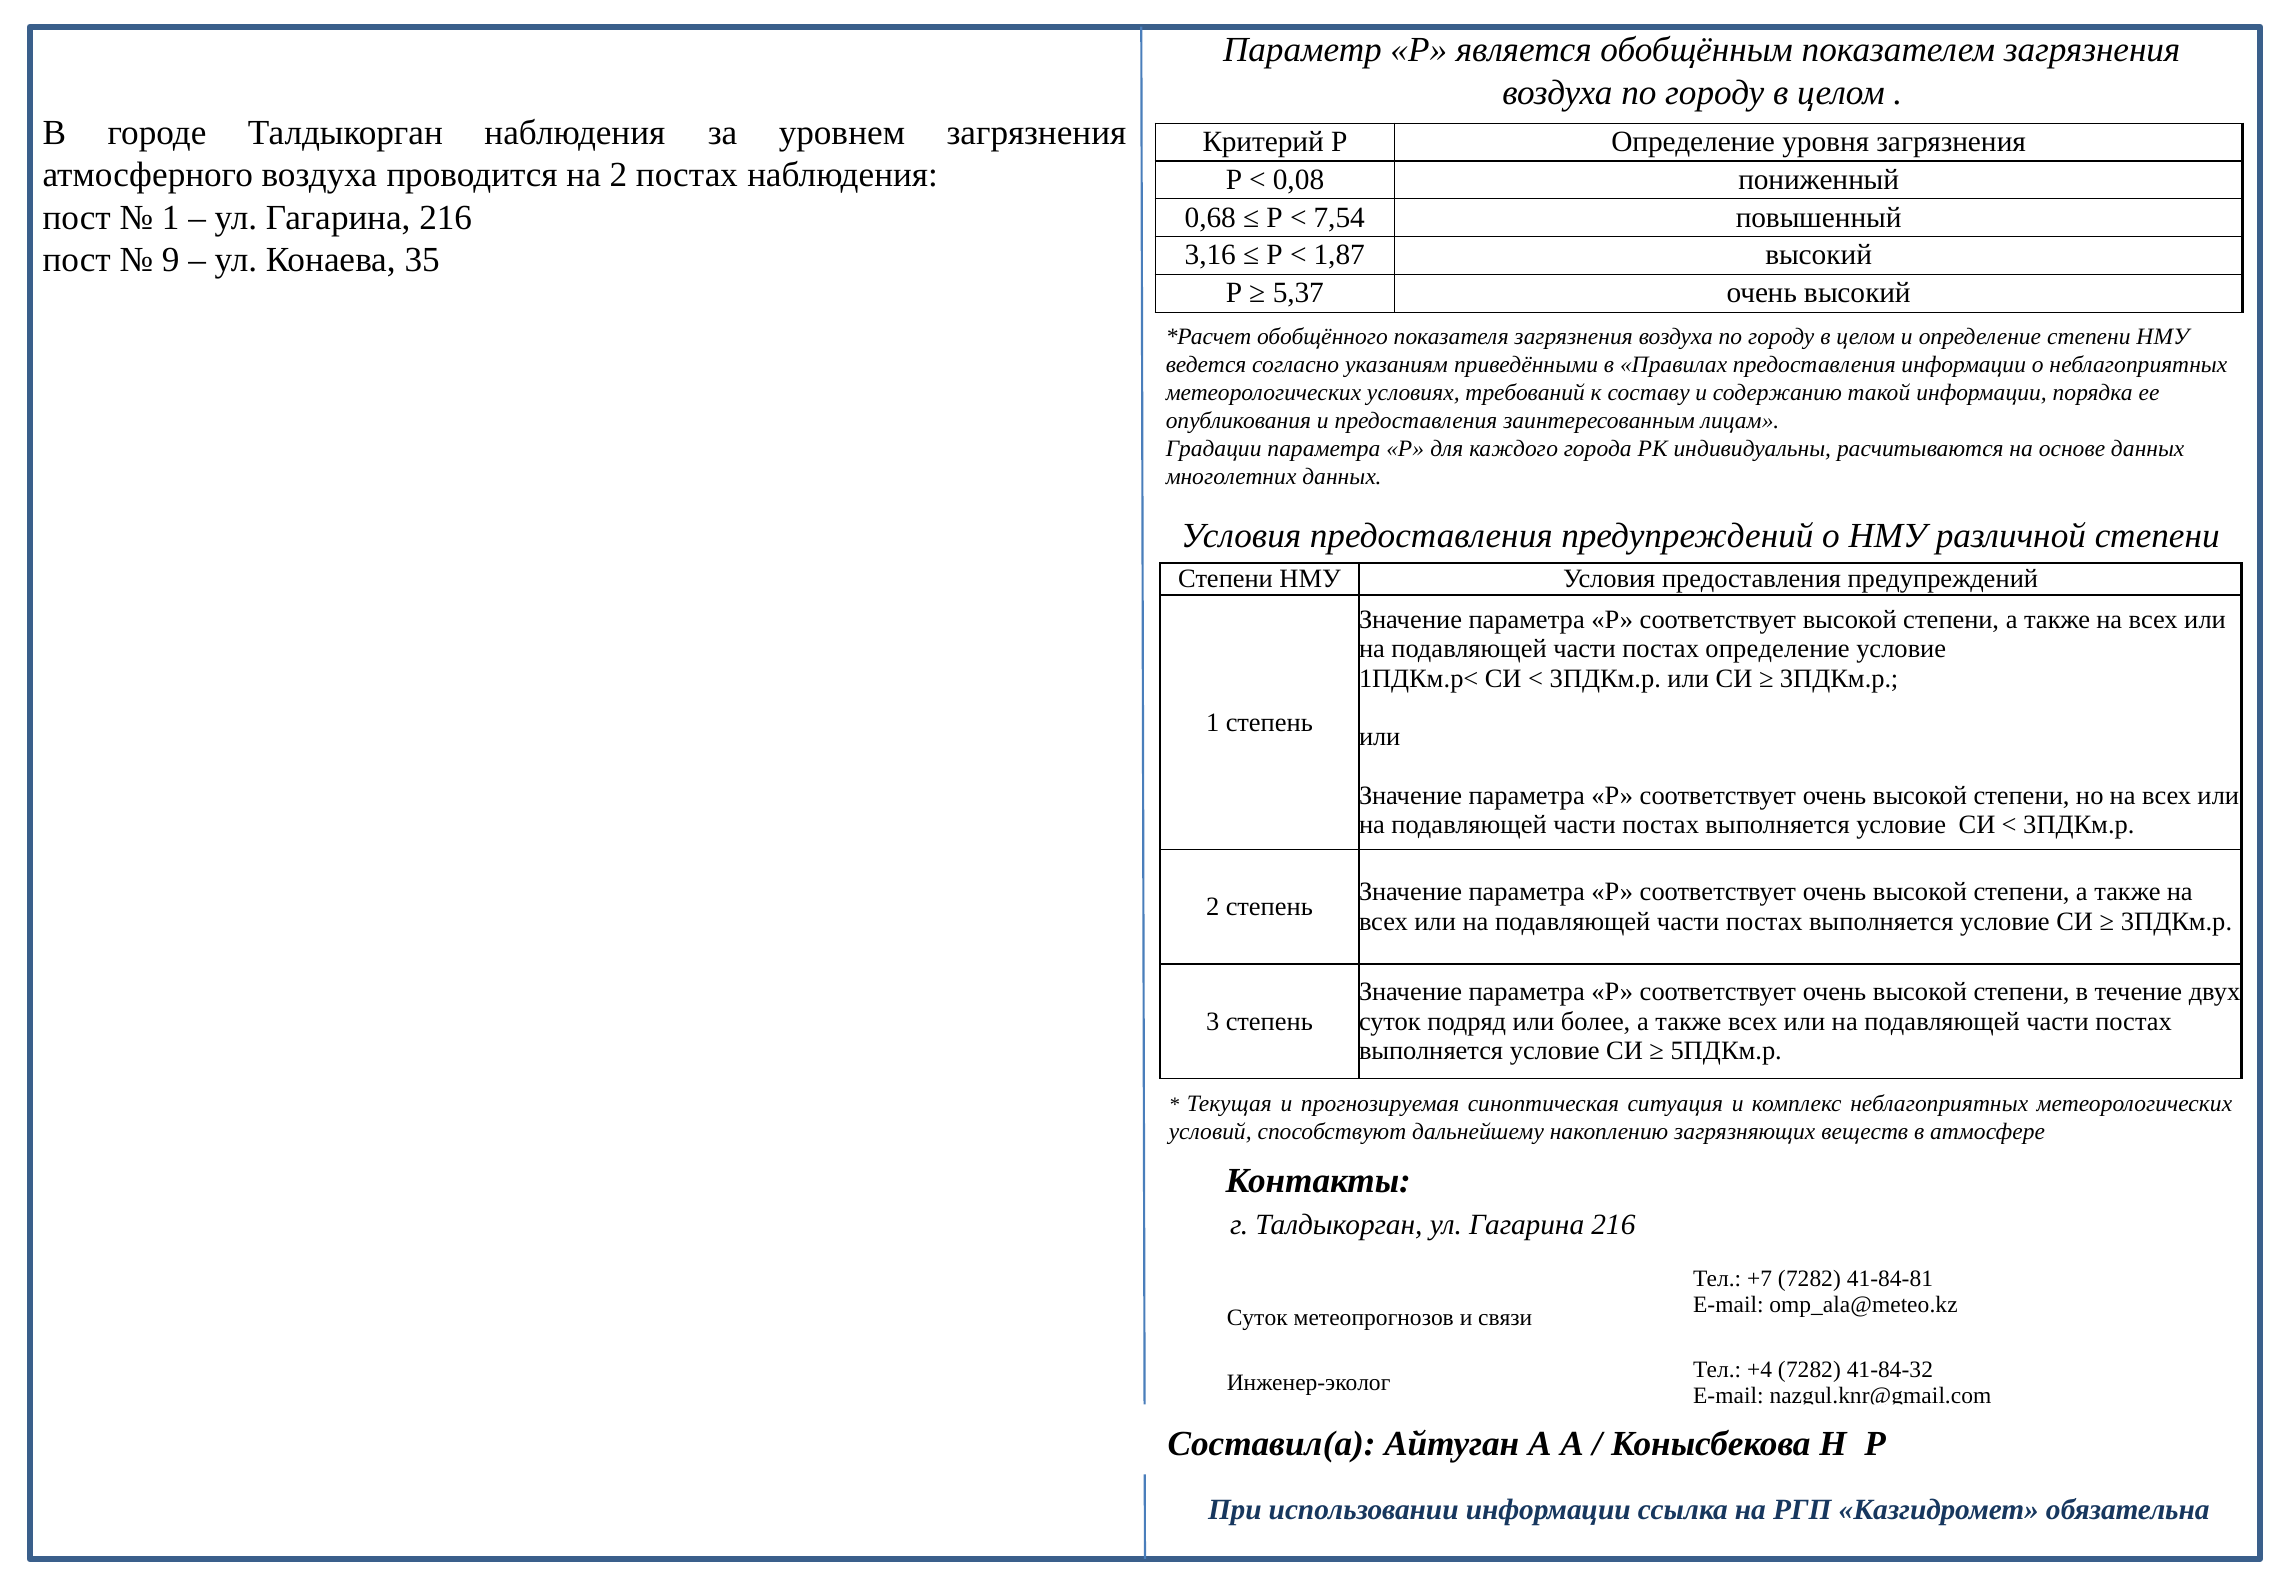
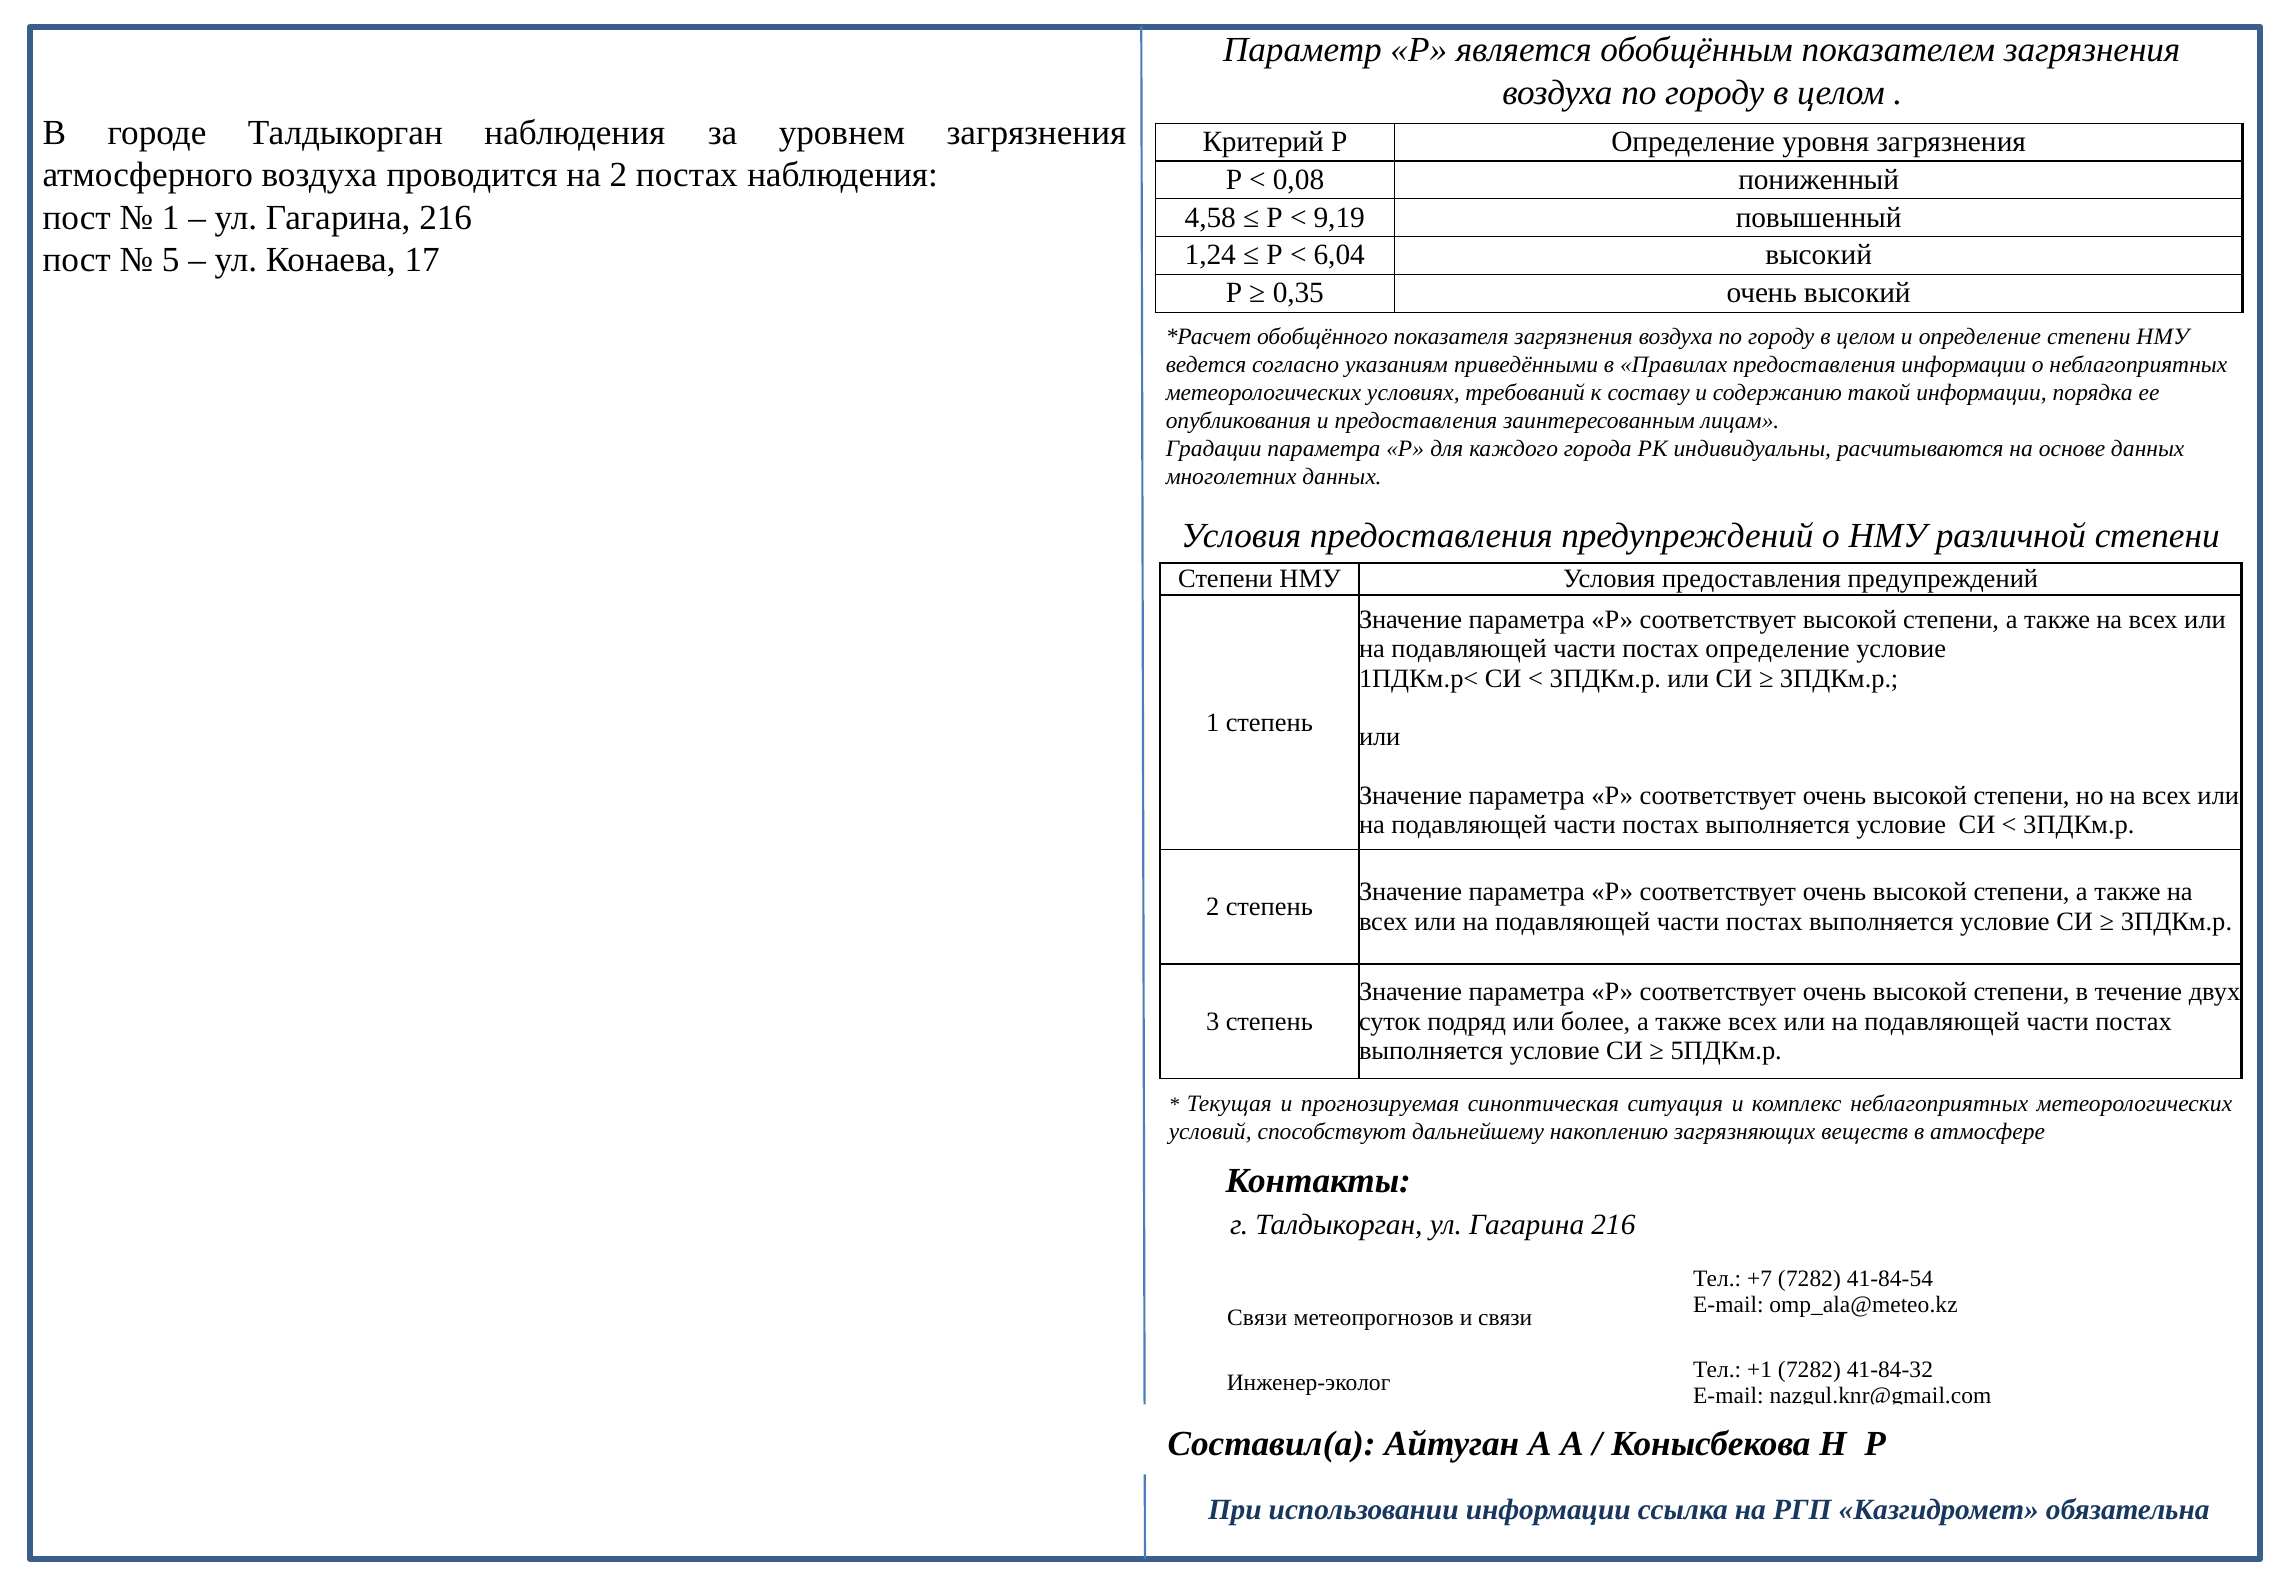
0,68: 0,68 -> 4,58
7,54: 7,54 -> 9,19
3,16: 3,16 -> 1,24
1,87: 1,87 -> 6,04
9: 9 -> 5
35: 35 -> 17
5,37: 5,37 -> 0,35
41-84-81: 41-84-81 -> 41-84-54
Суток at (1257, 1317): Суток -> Связи
+4: +4 -> +1
